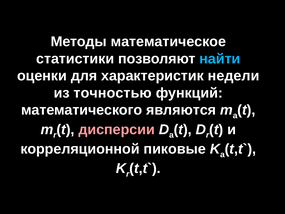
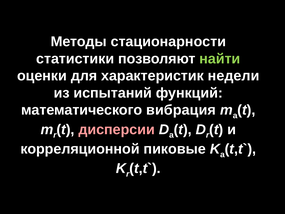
математическое: математическое -> стационарности
найти colour: light blue -> light green
точностью: точностью -> испытаний
являются: являются -> вибрация
